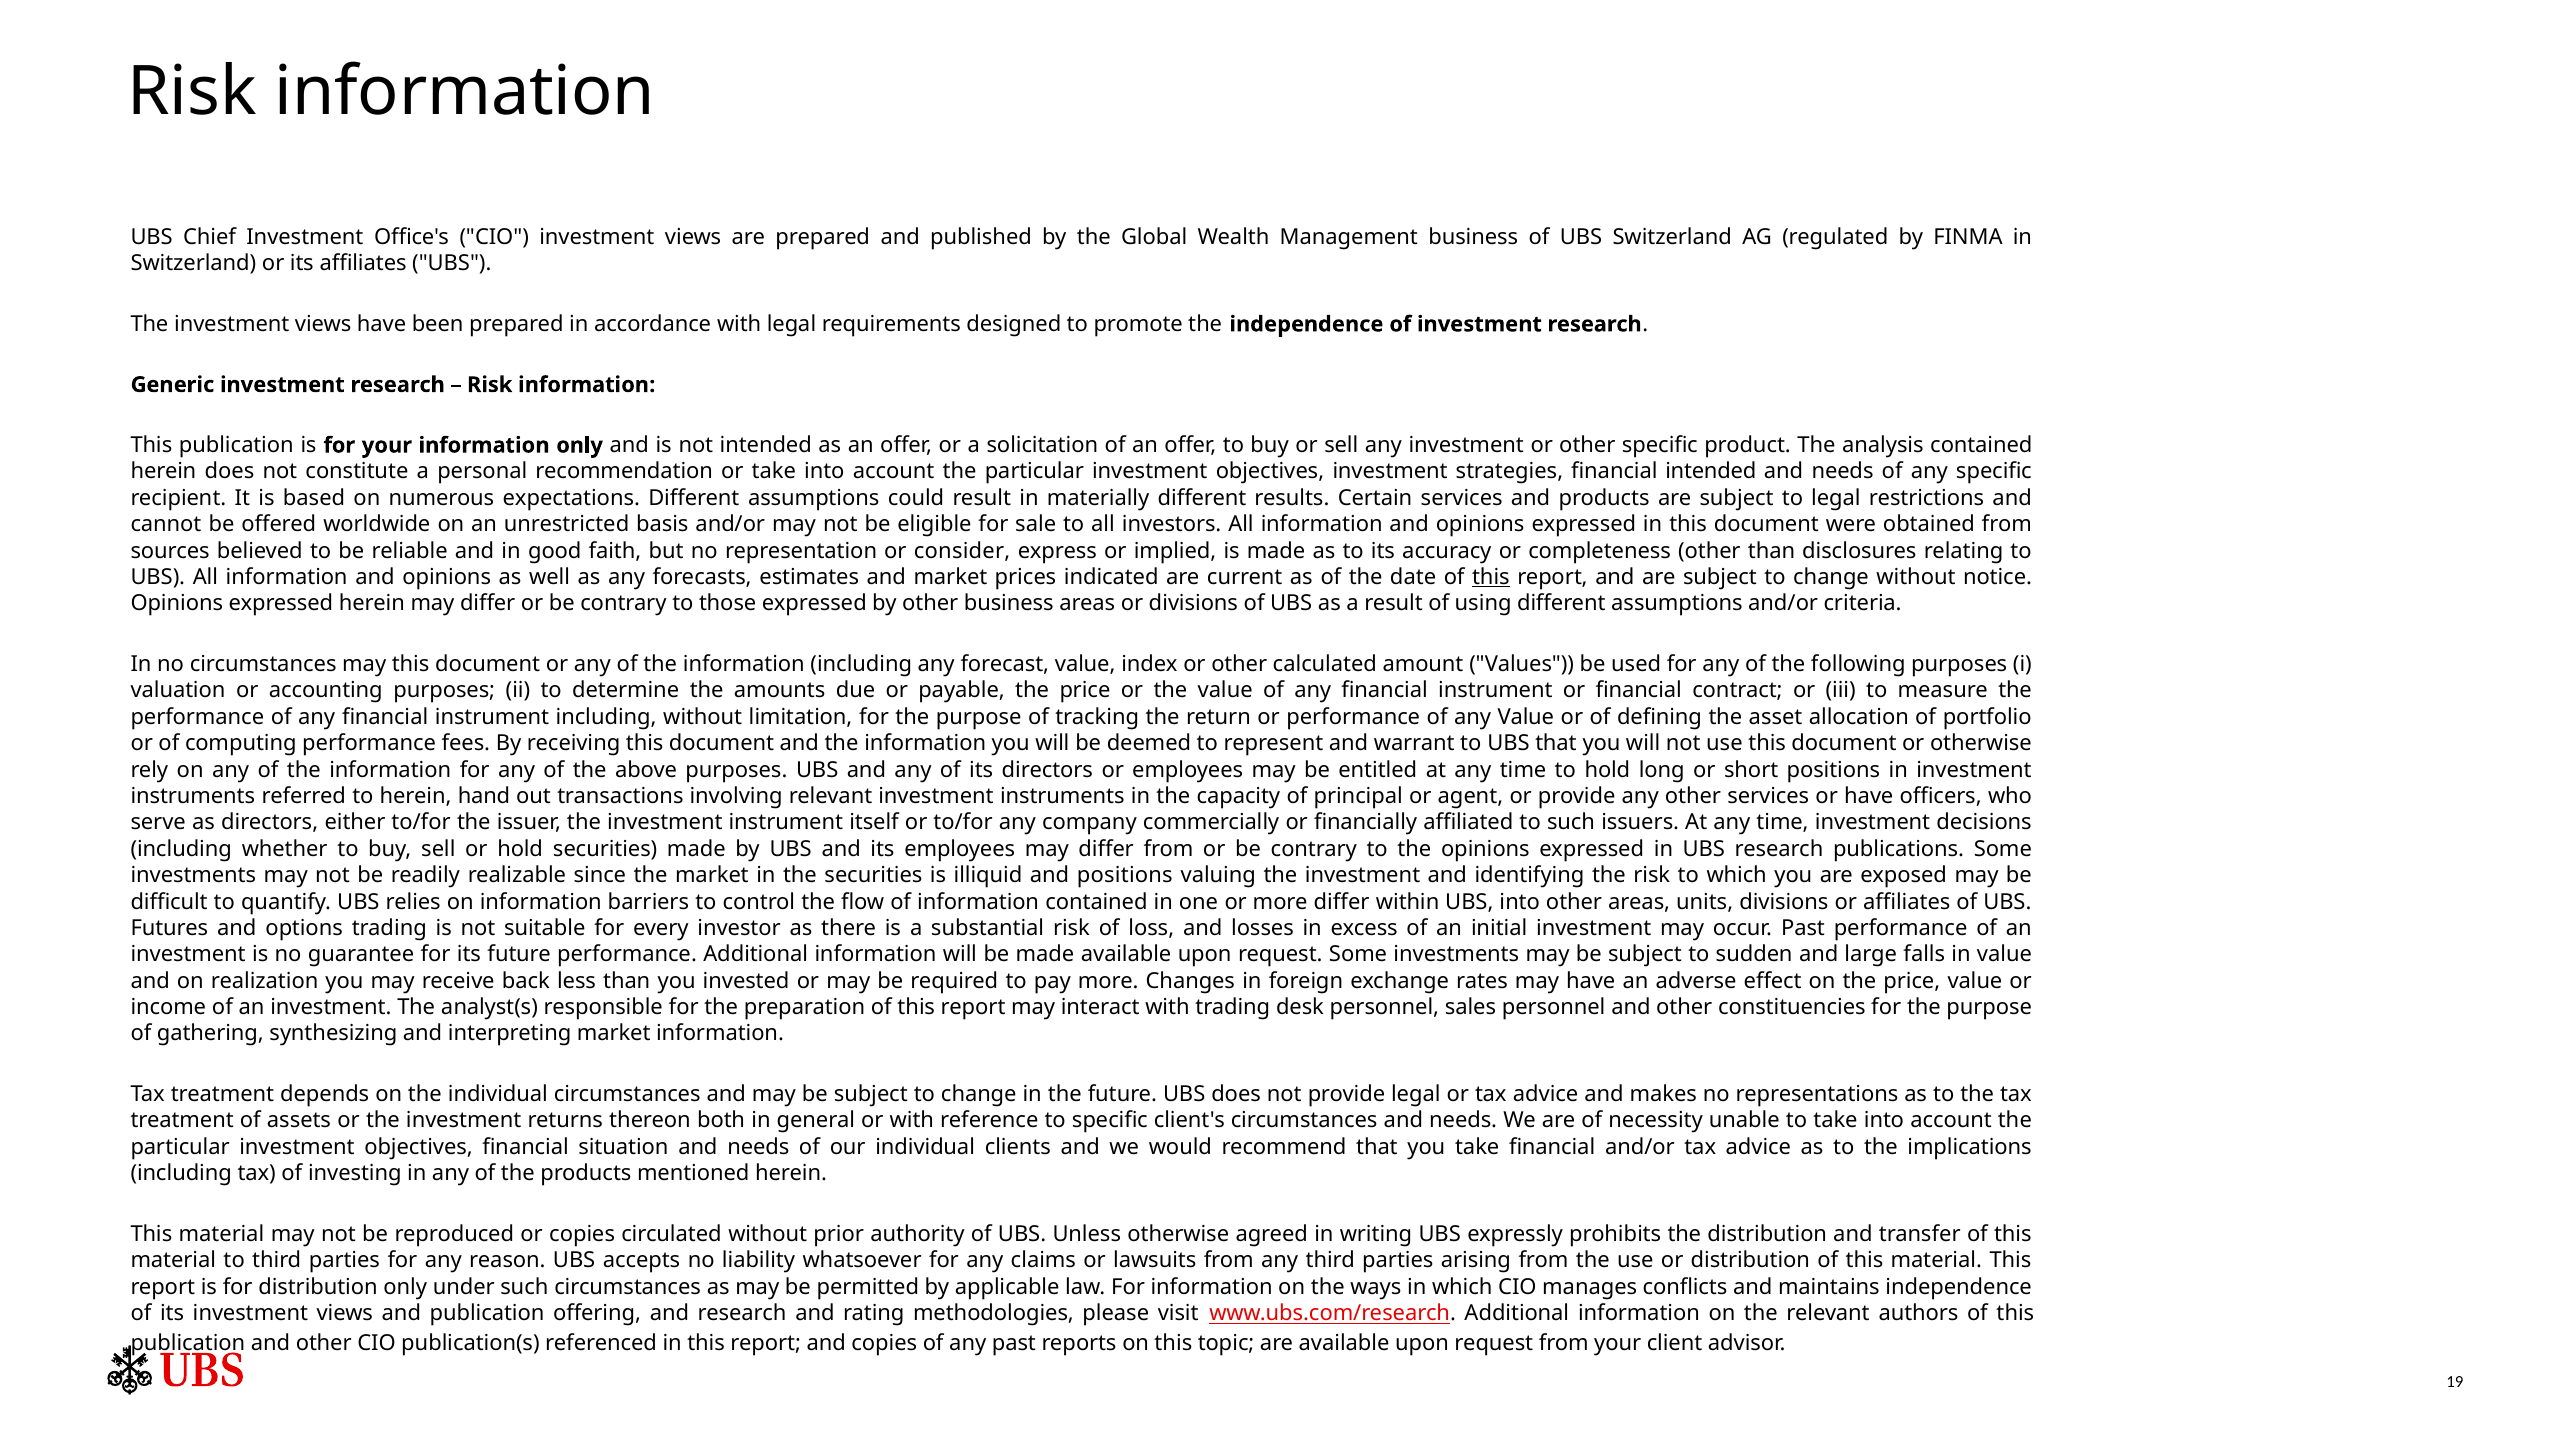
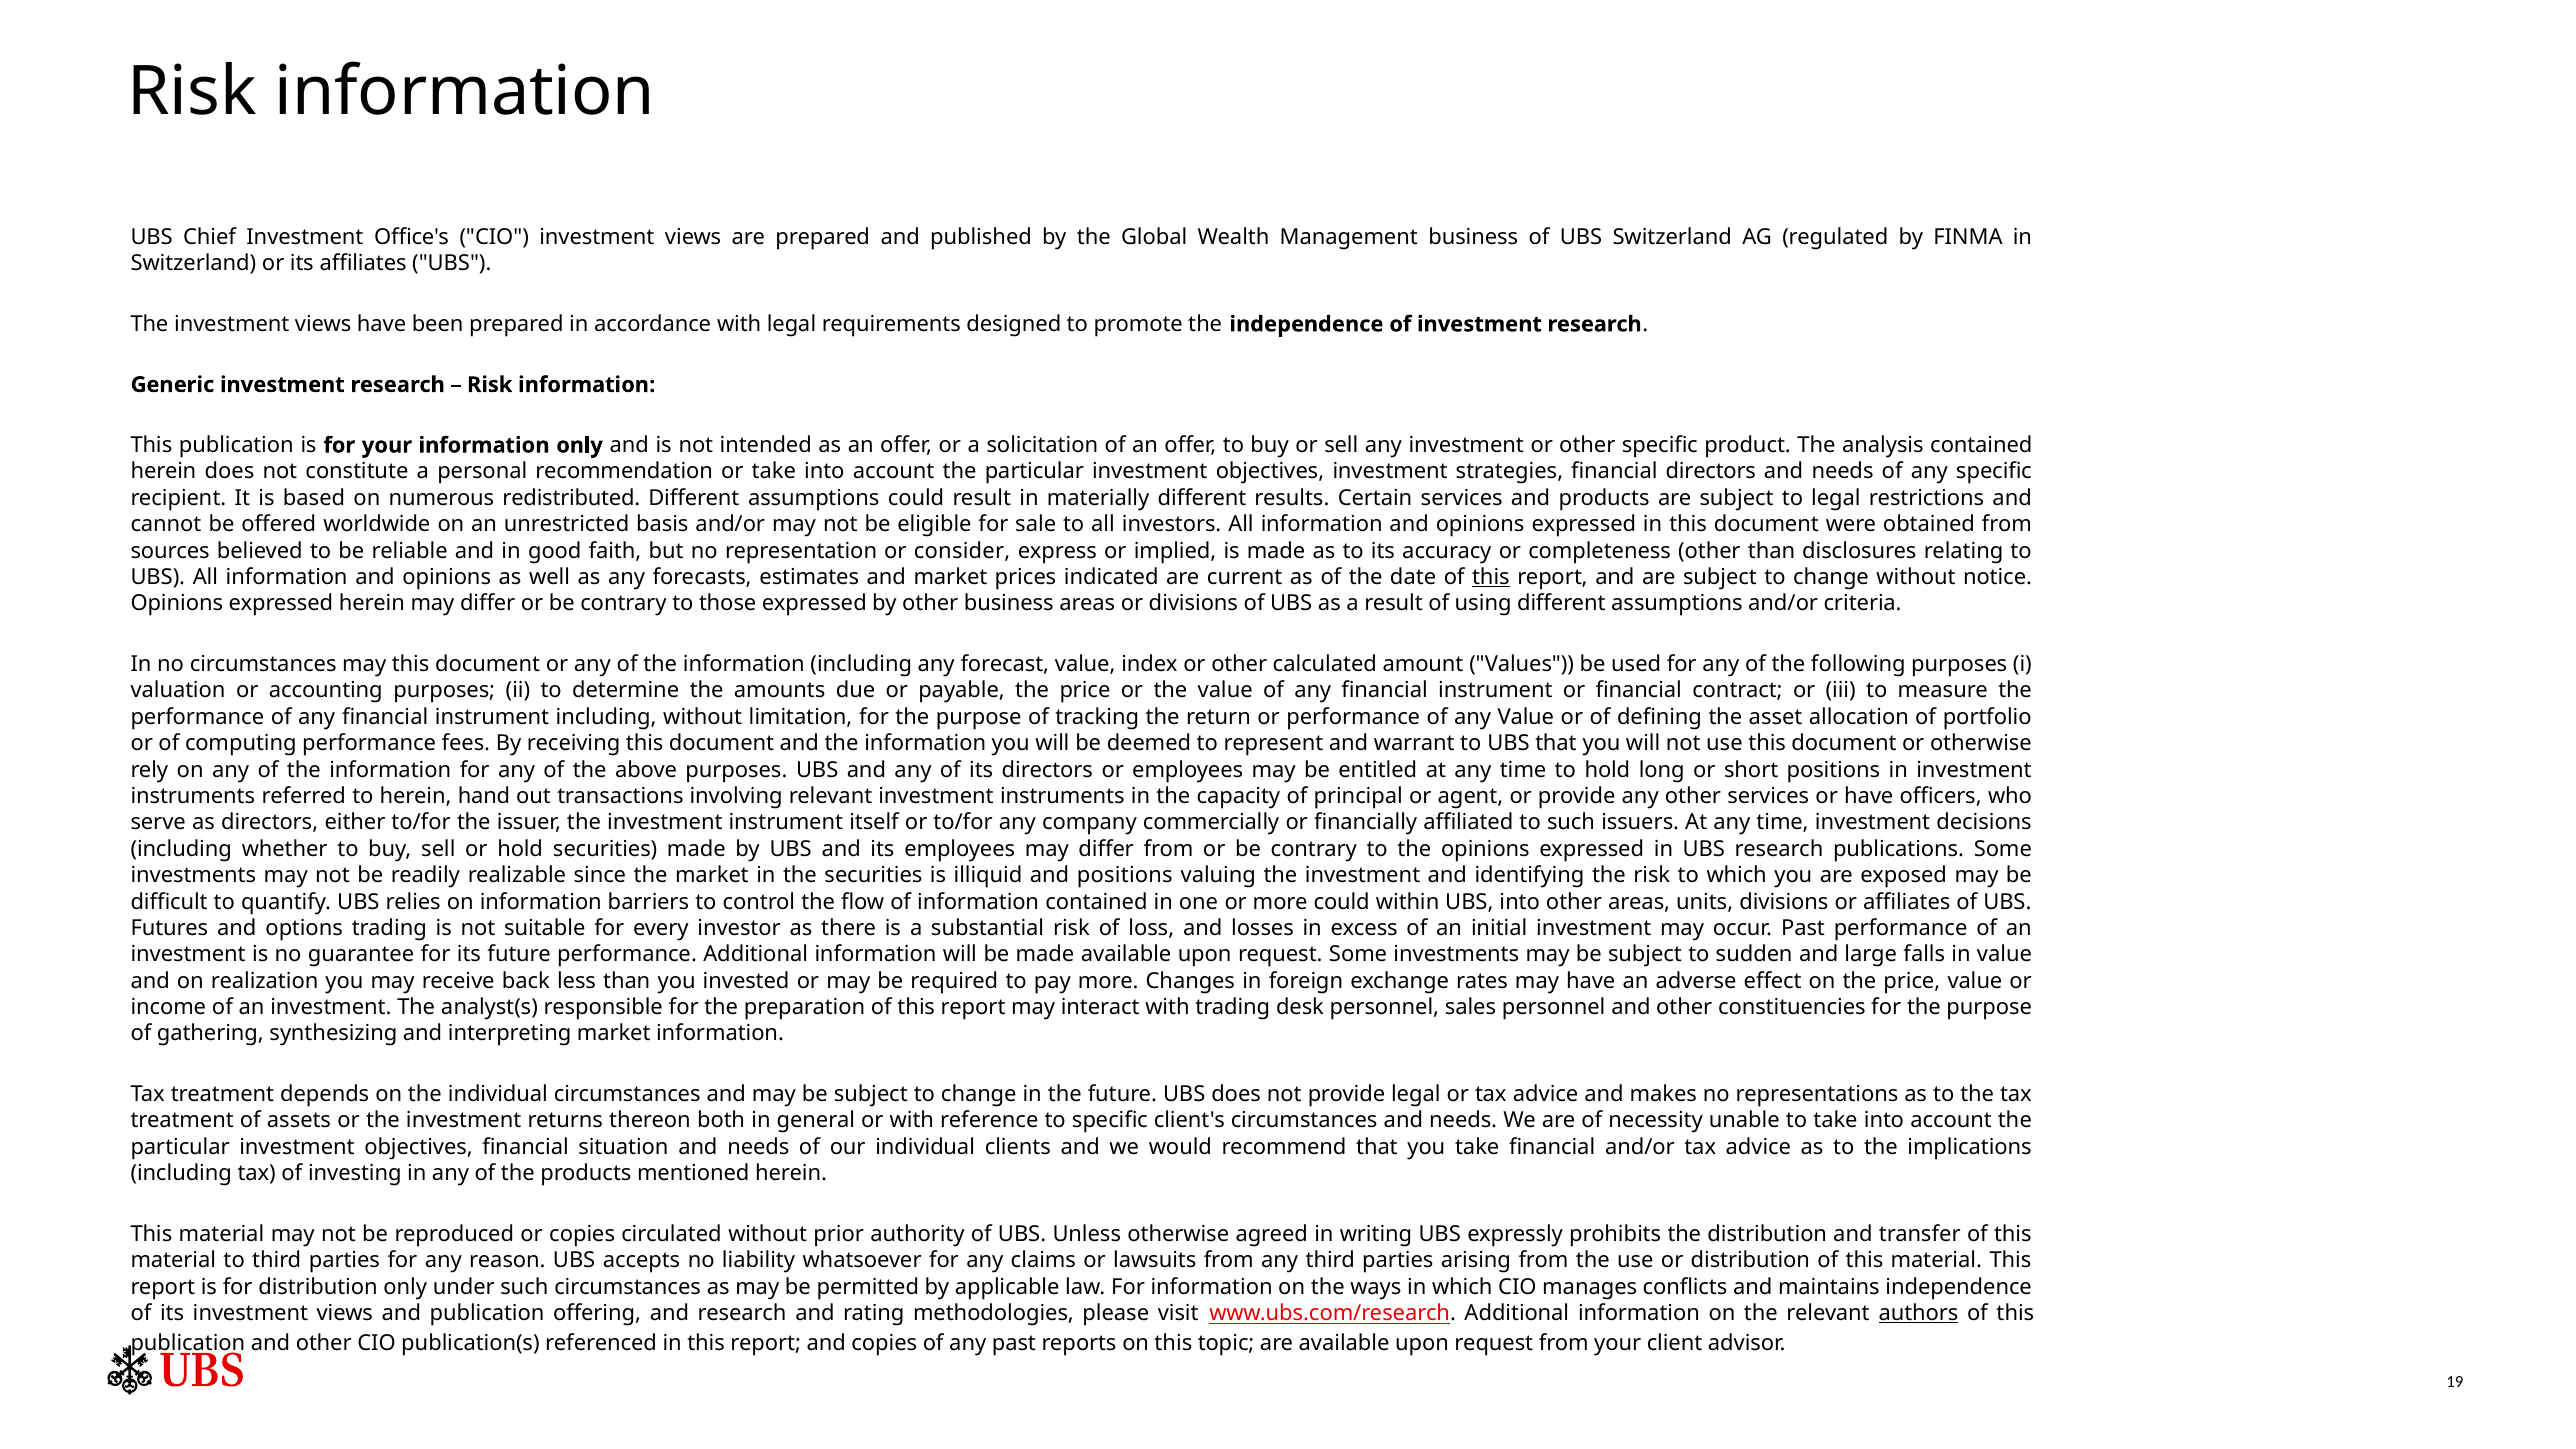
financial intended: intended -> directors
expectations: expectations -> redistributed
more differ: differ -> could
authors underline: none -> present
